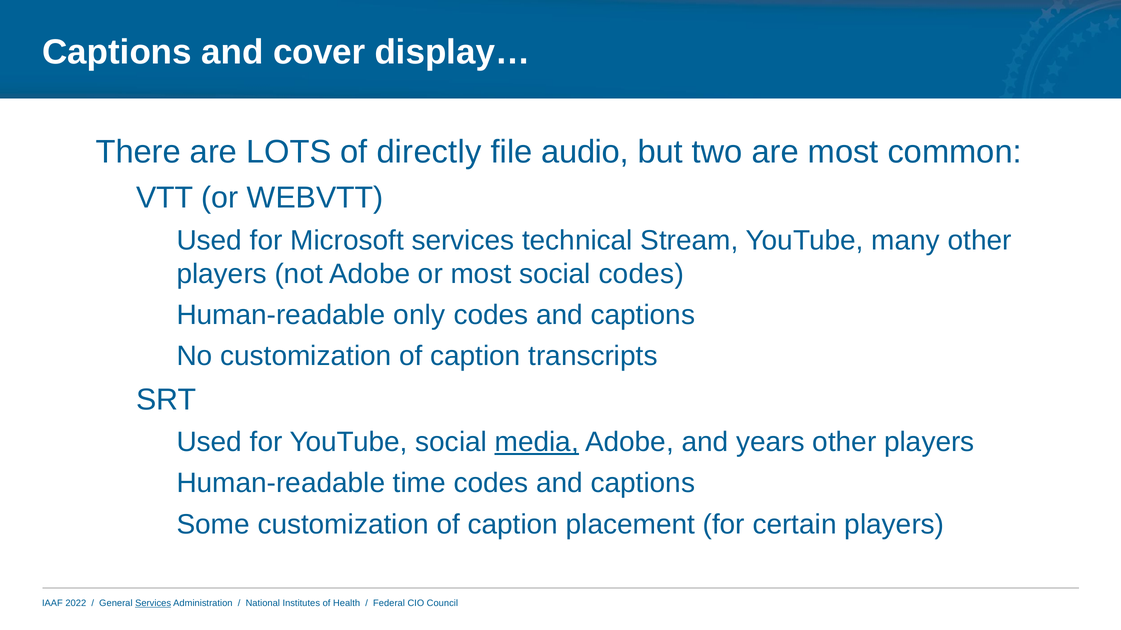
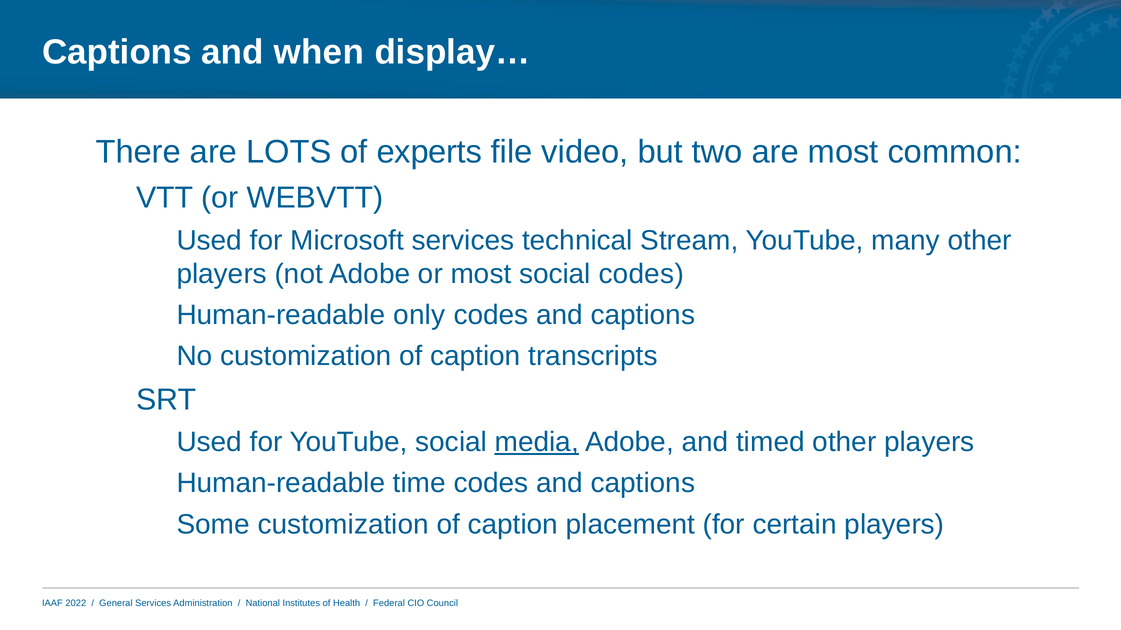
cover: cover -> when
directly: directly -> experts
audio: audio -> video
years: years -> timed
Services at (153, 604) underline: present -> none
